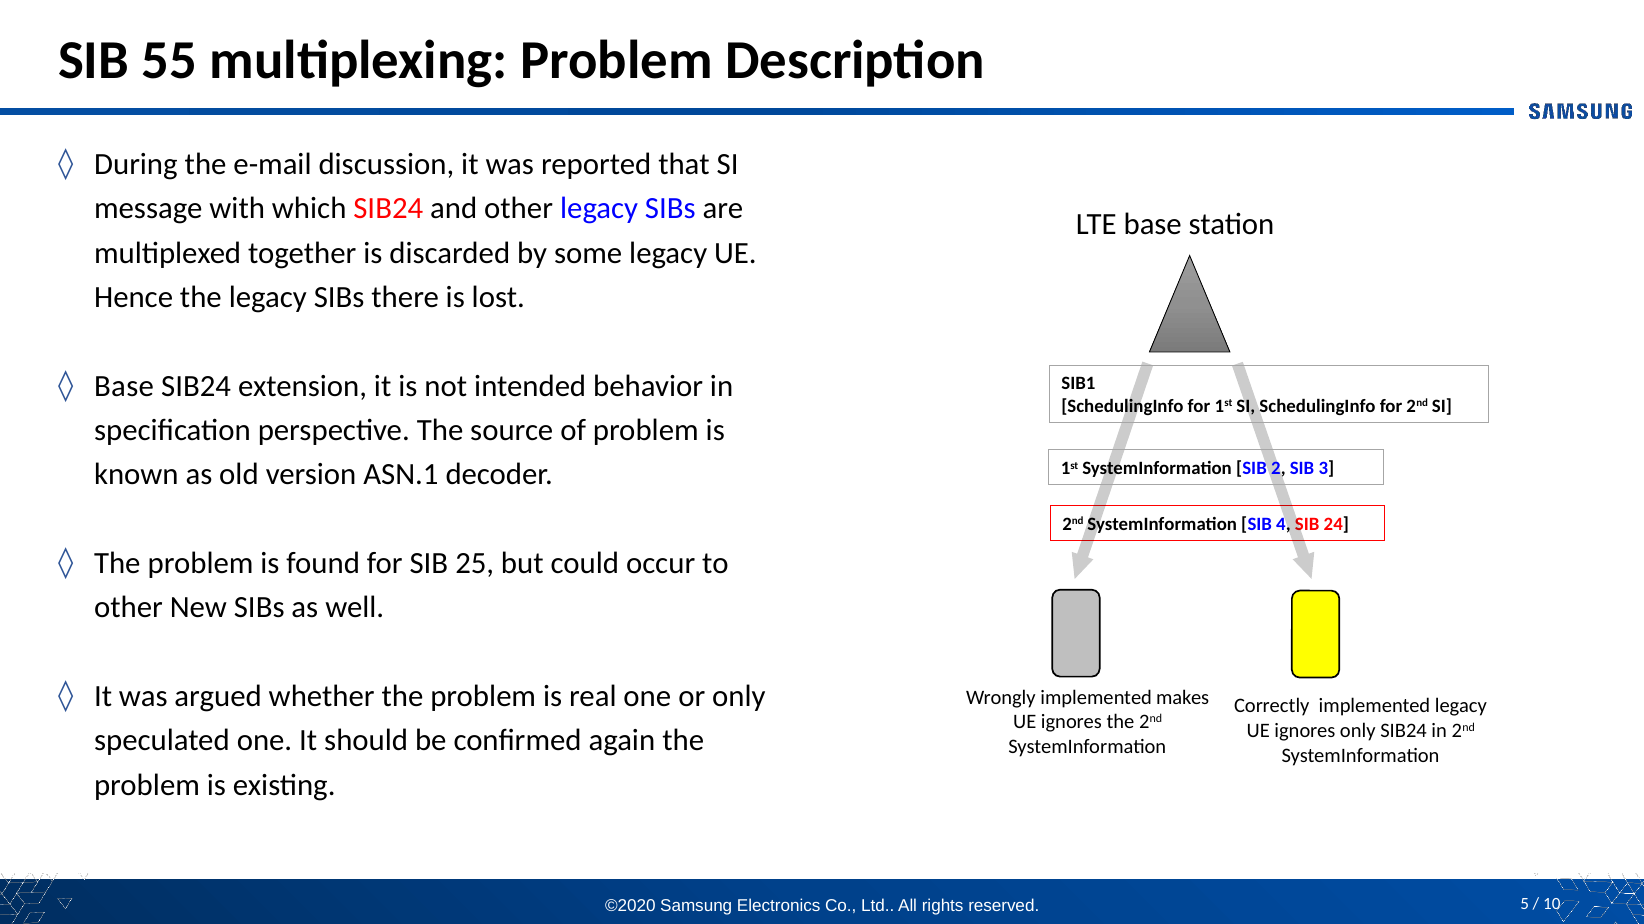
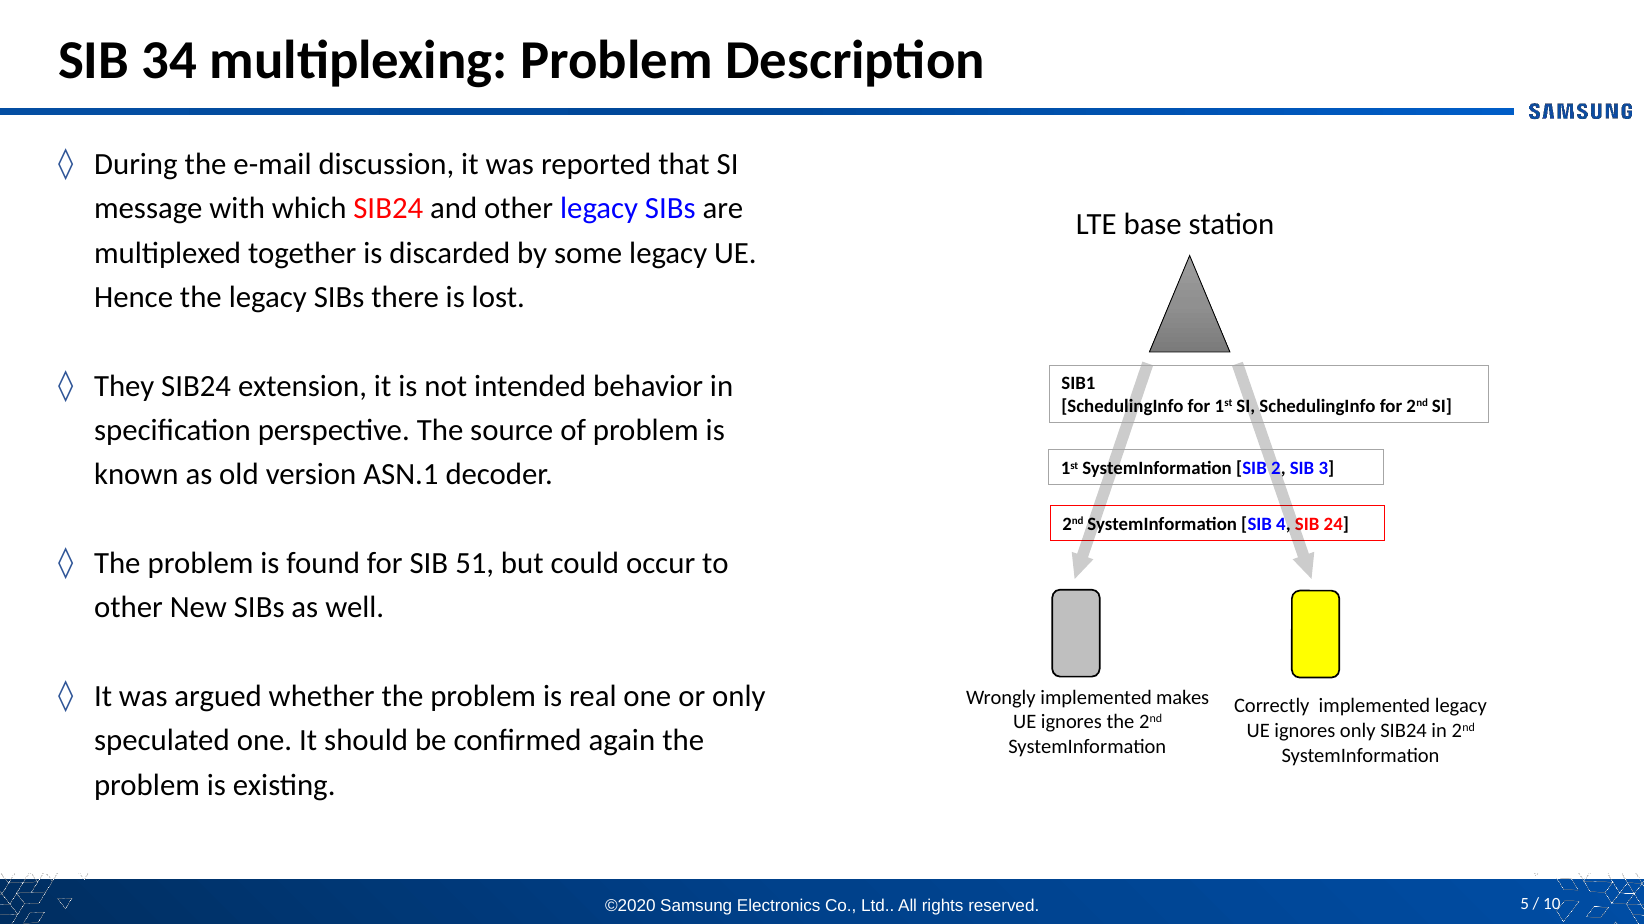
55: 55 -> 34
Base at (124, 386): Base -> They
25: 25 -> 51
